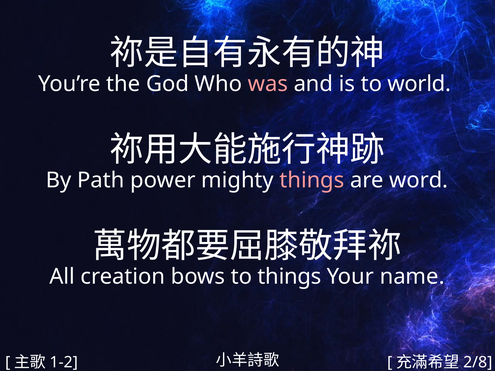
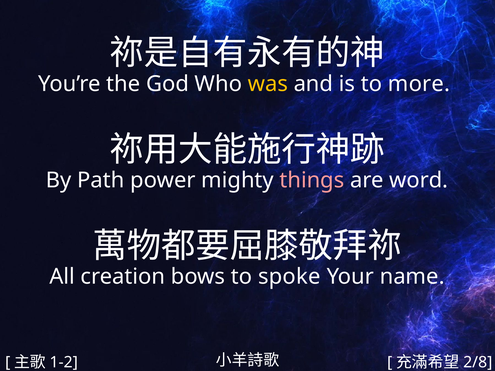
was colour: pink -> yellow
world: world -> more
to things: things -> spoke
